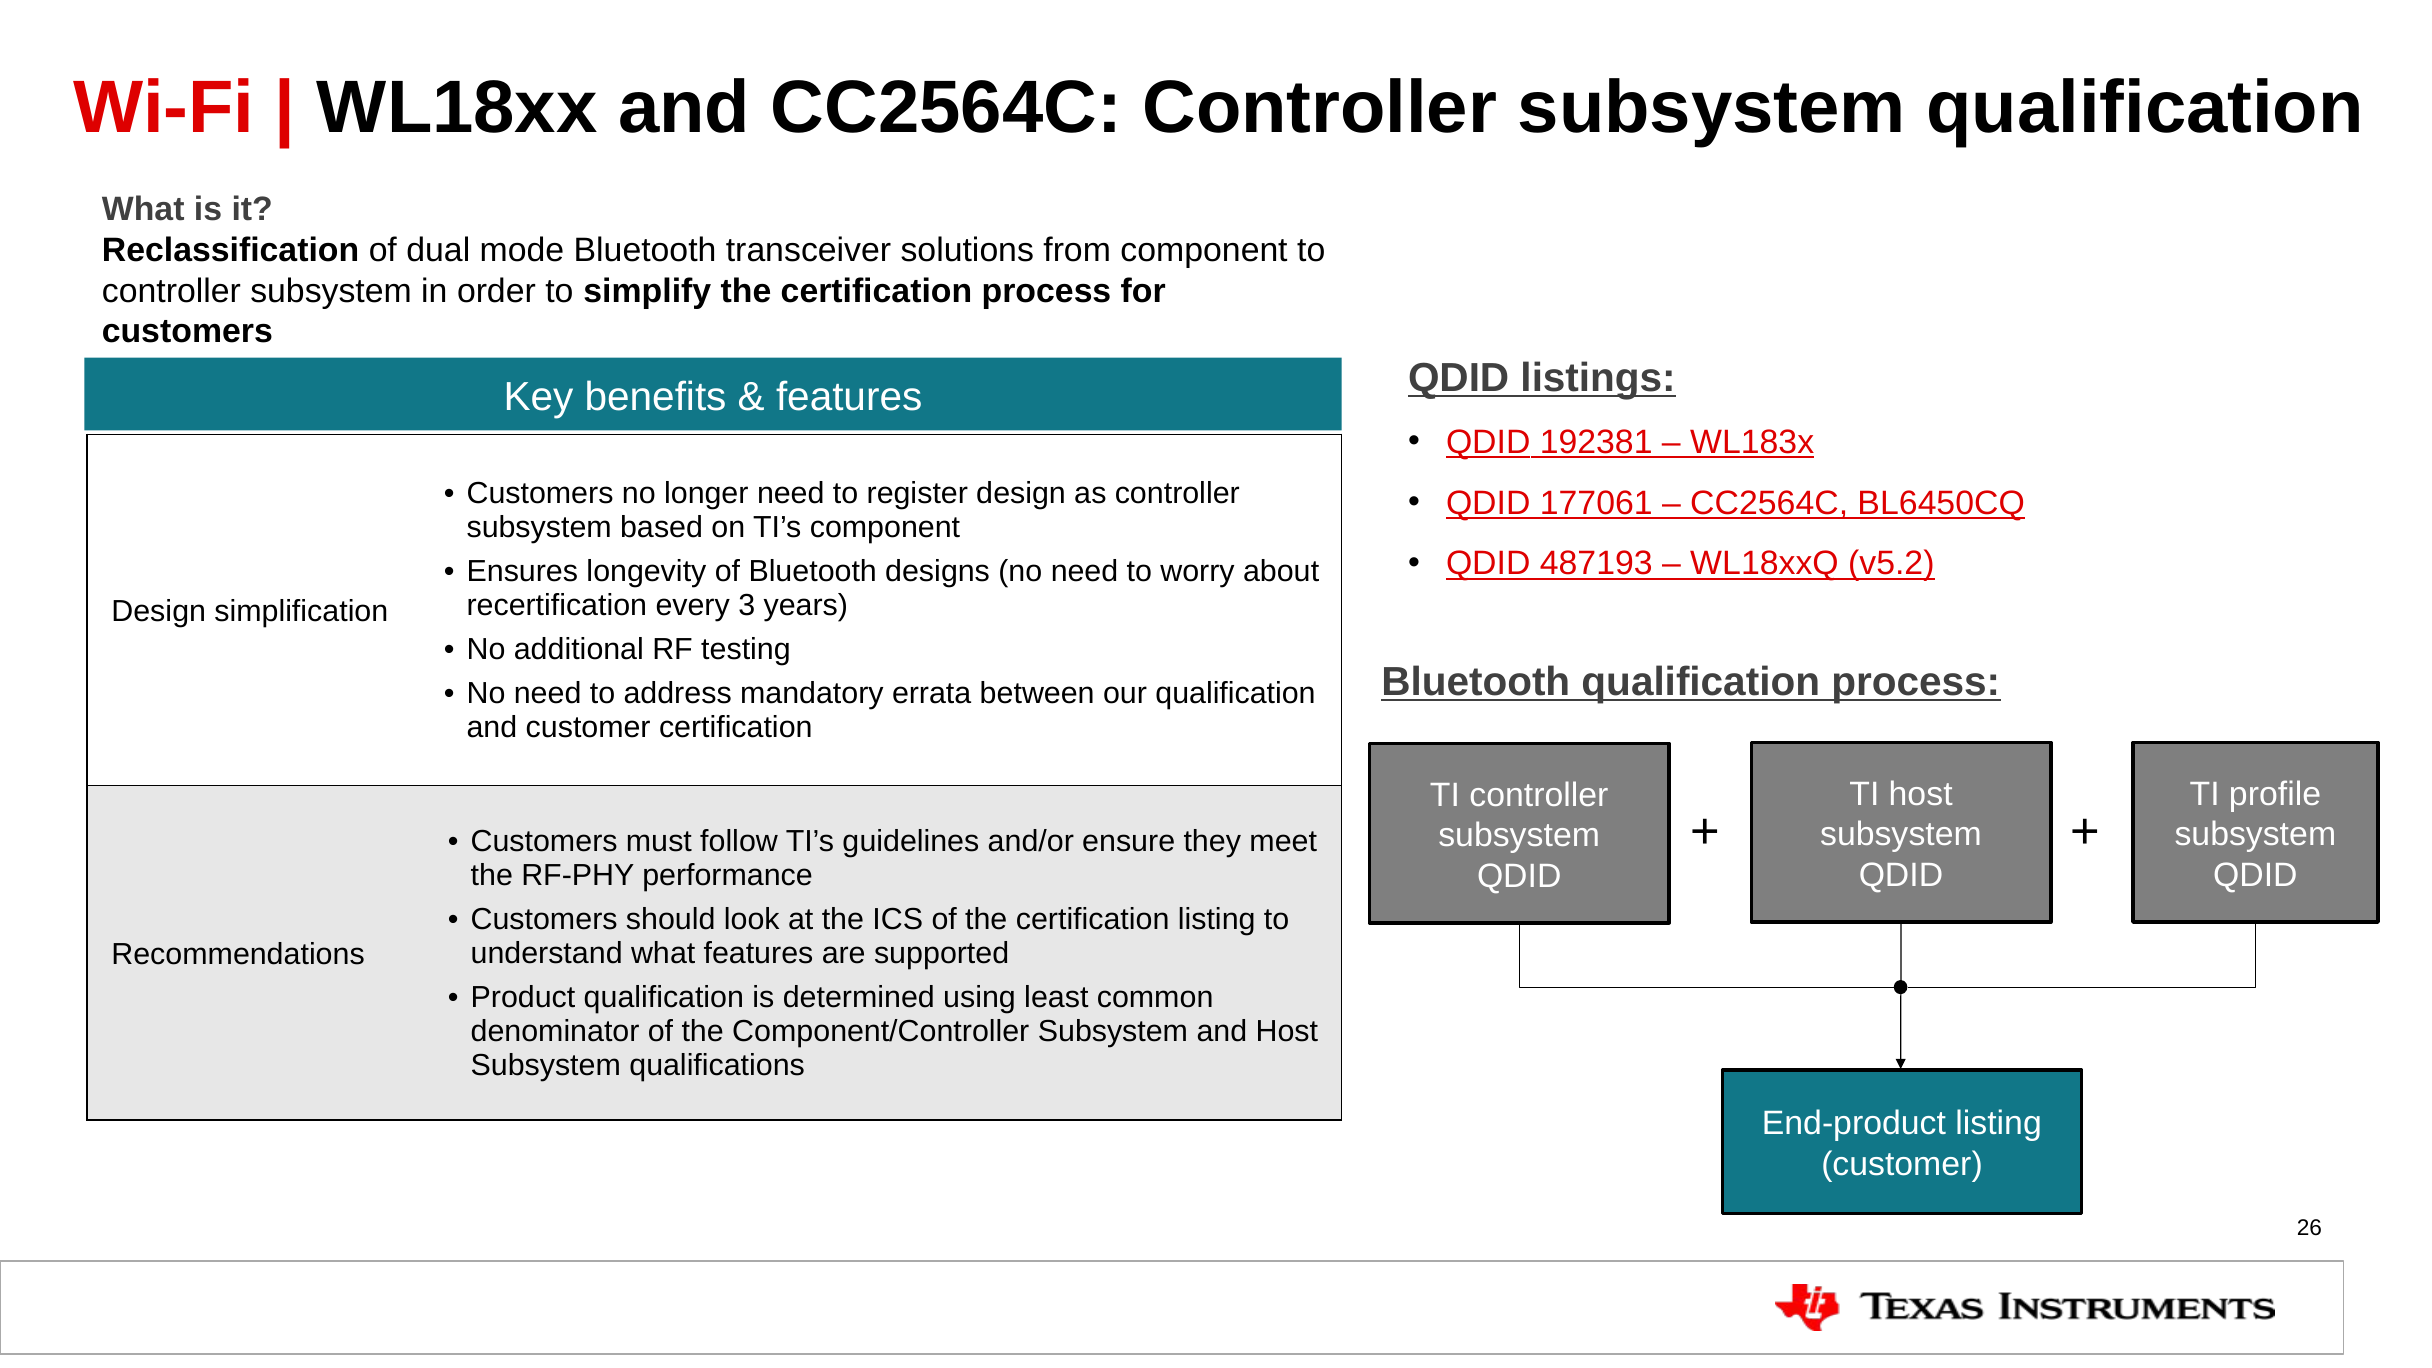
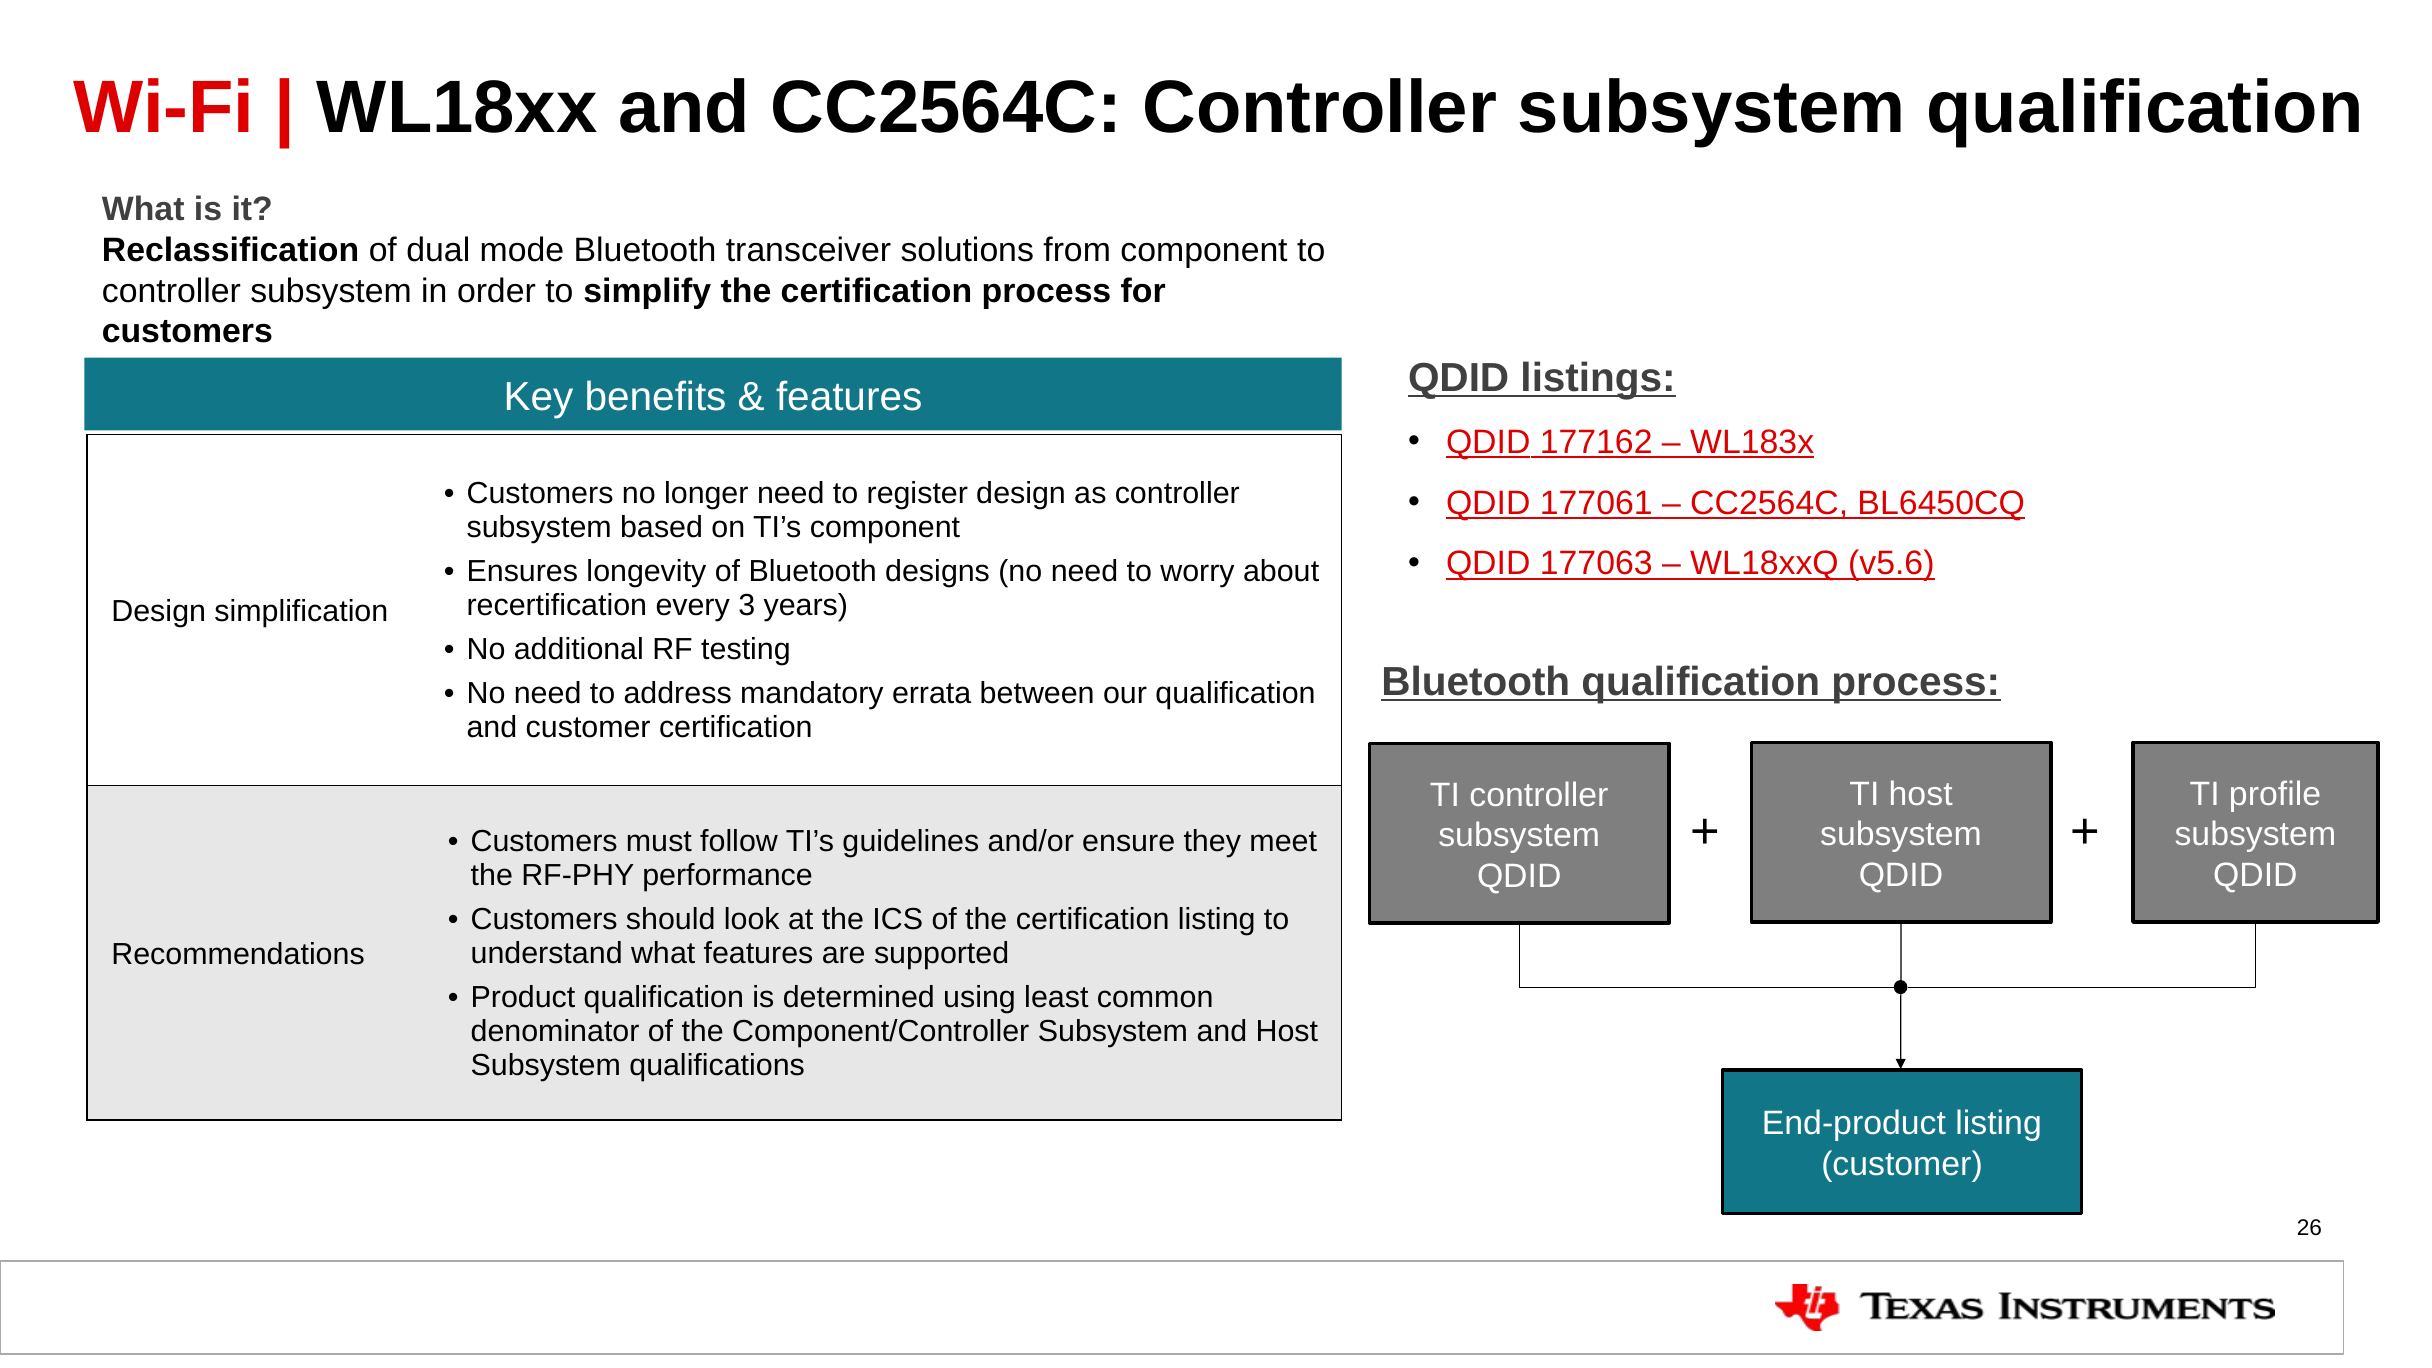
192381: 192381 -> 177162
487193: 487193 -> 177063
v5.2: v5.2 -> v5.6
